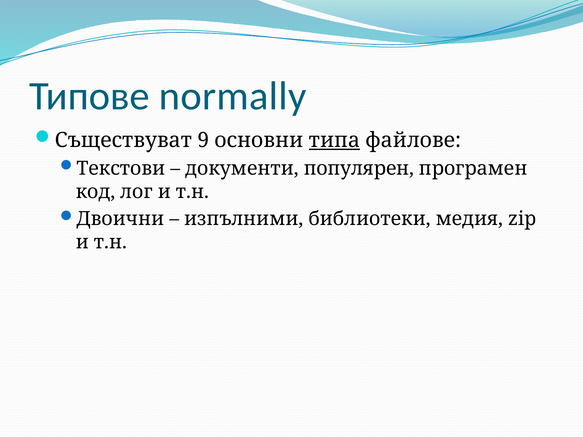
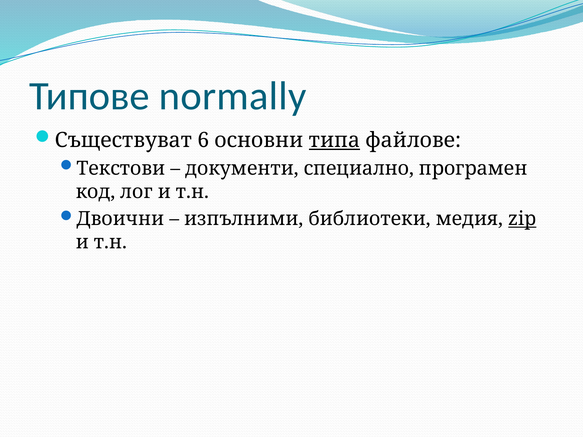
9: 9 -> 6
популярен: популярен -> специално
zip underline: none -> present
